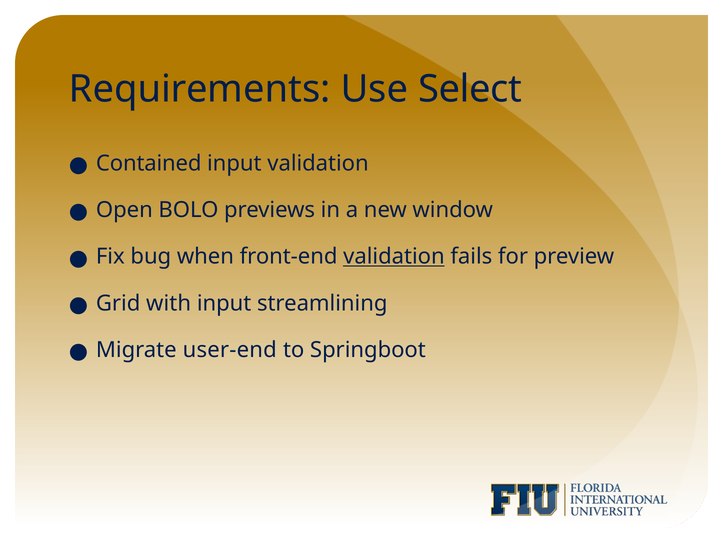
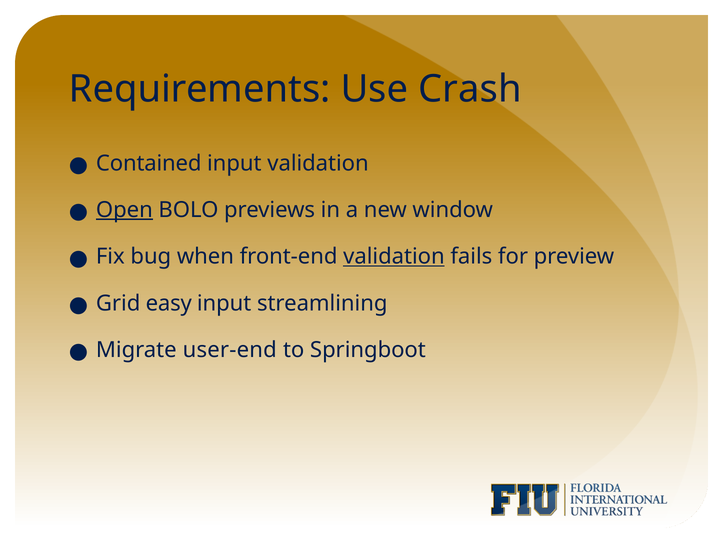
Select: Select -> Crash
Open underline: none -> present
with: with -> easy
